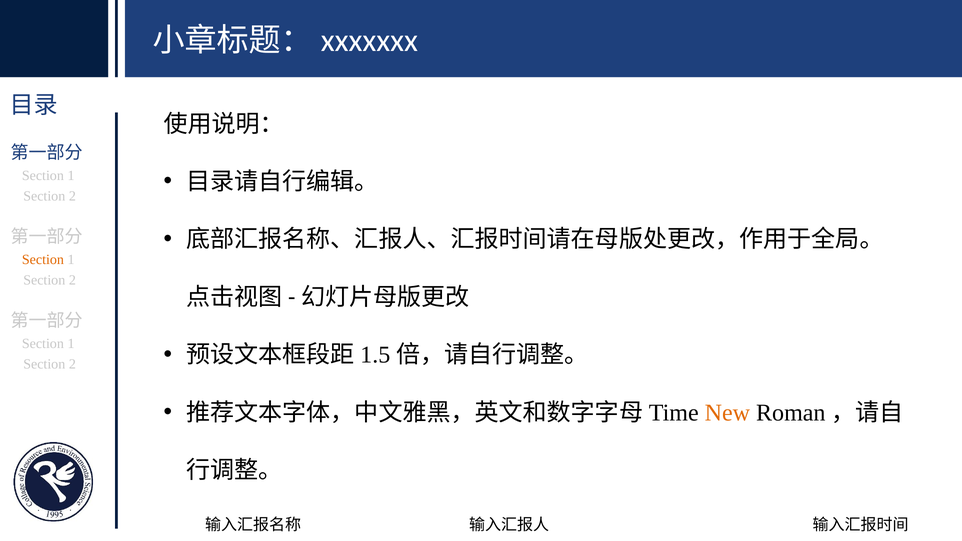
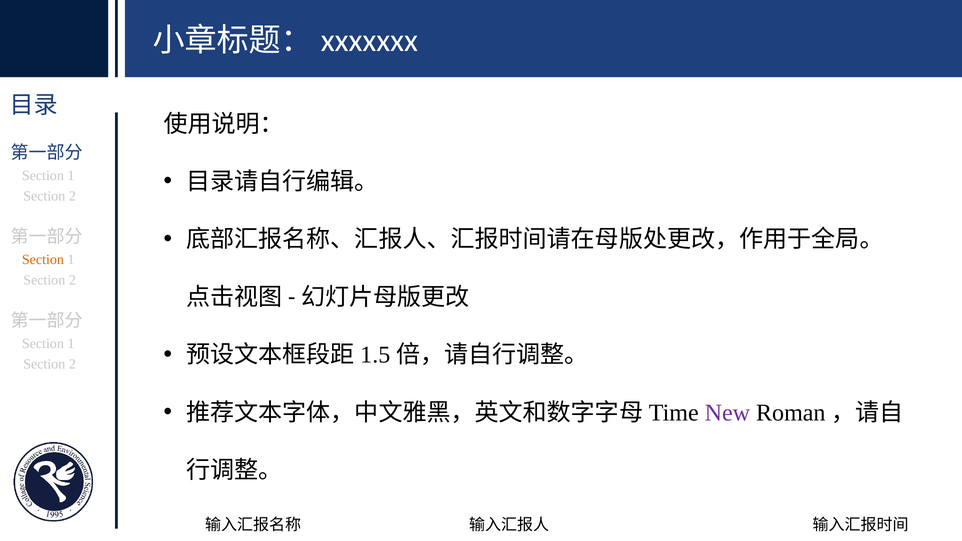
New colour: orange -> purple
